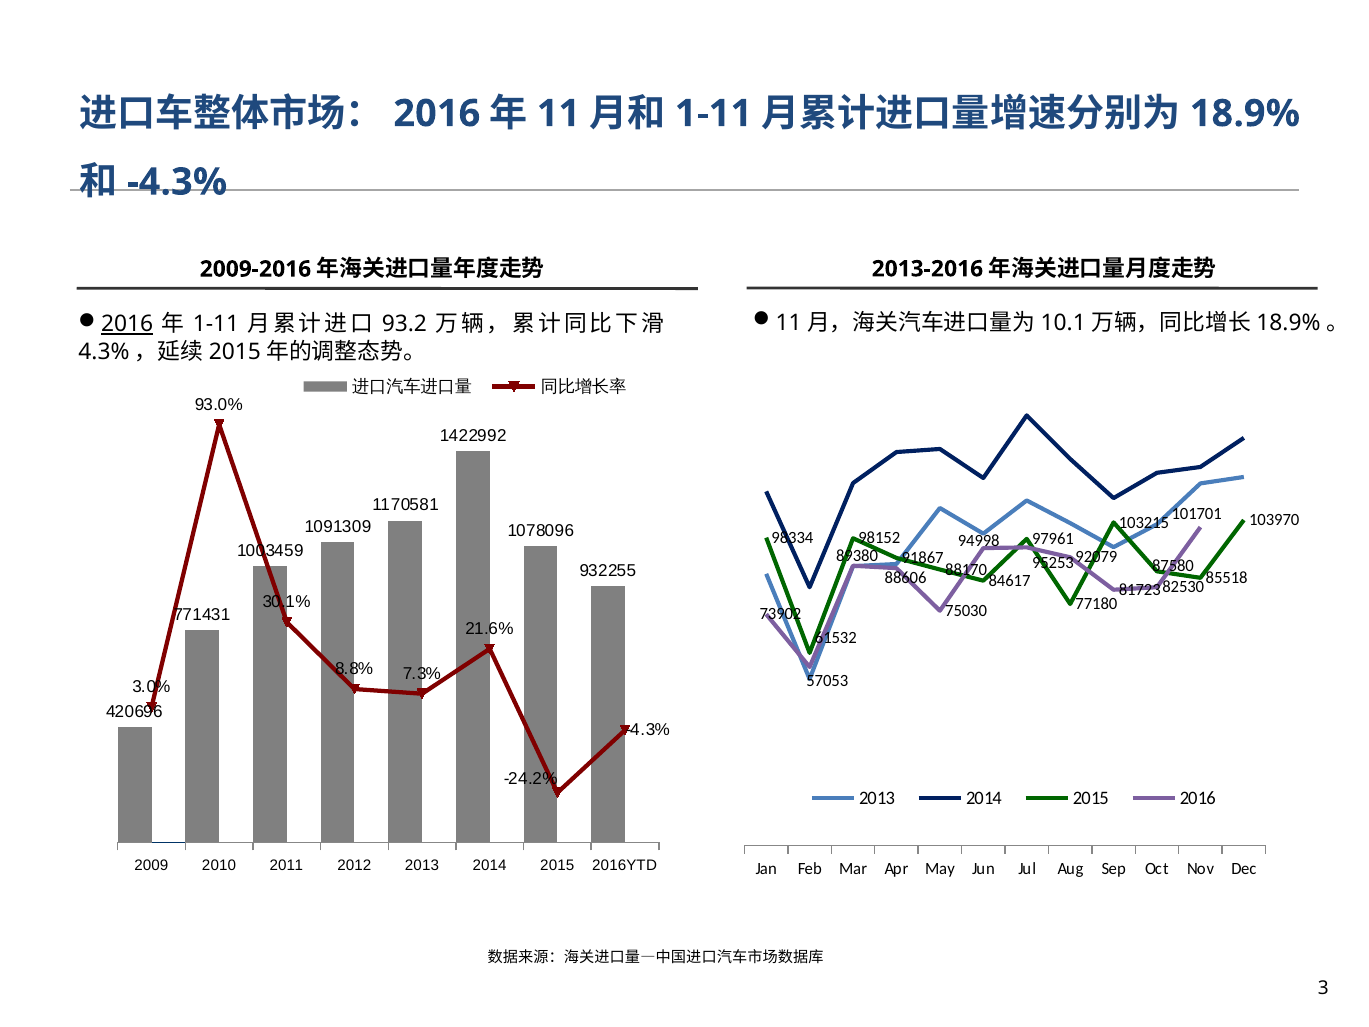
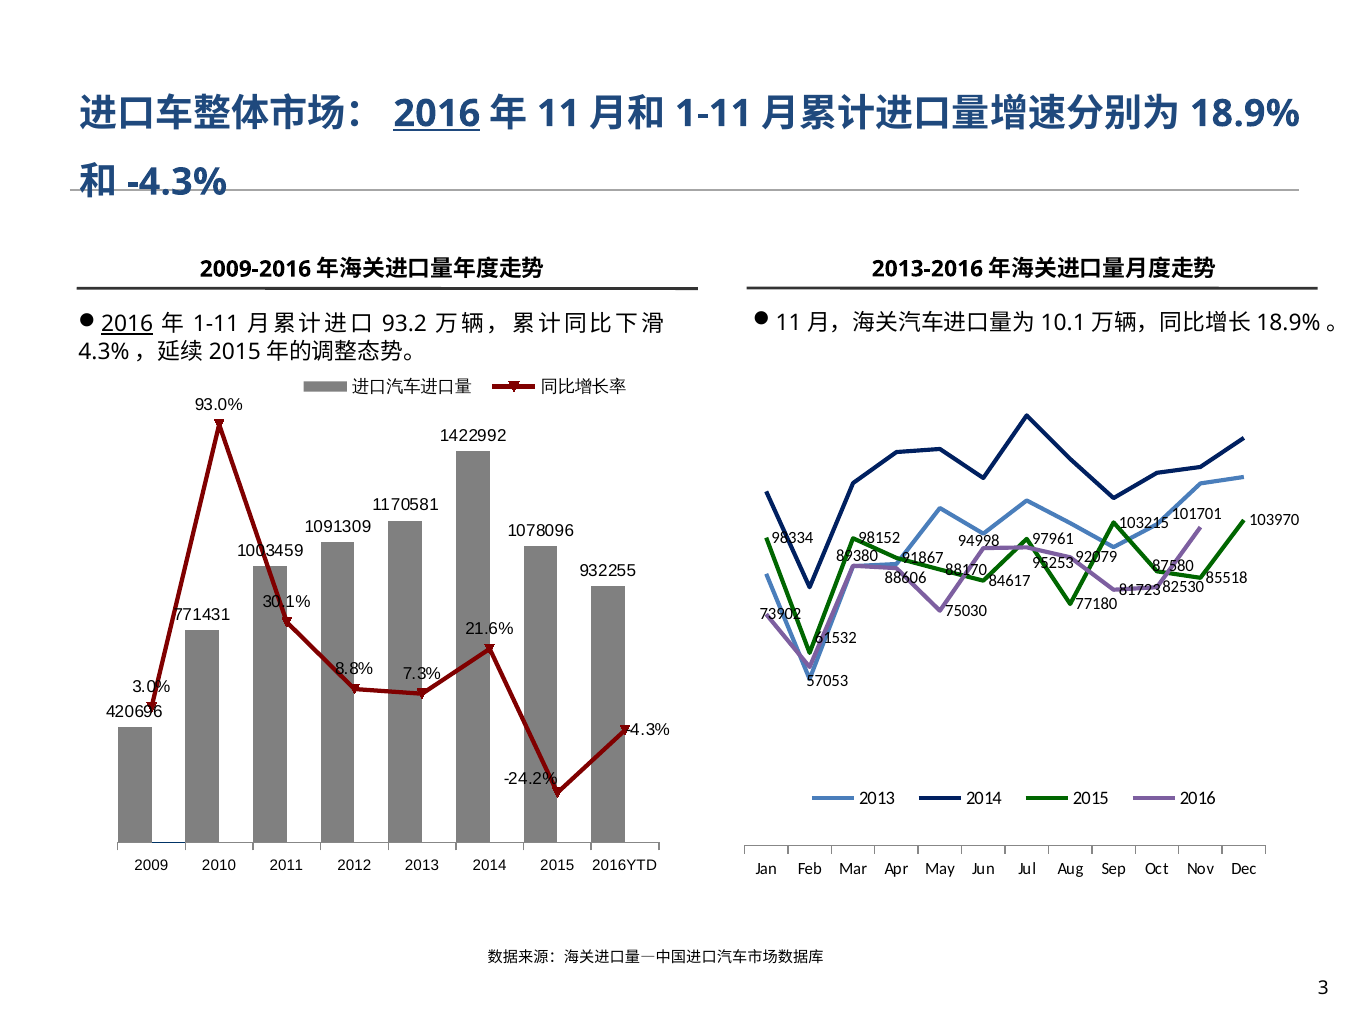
2016 at (437, 114) underline: none -> present
